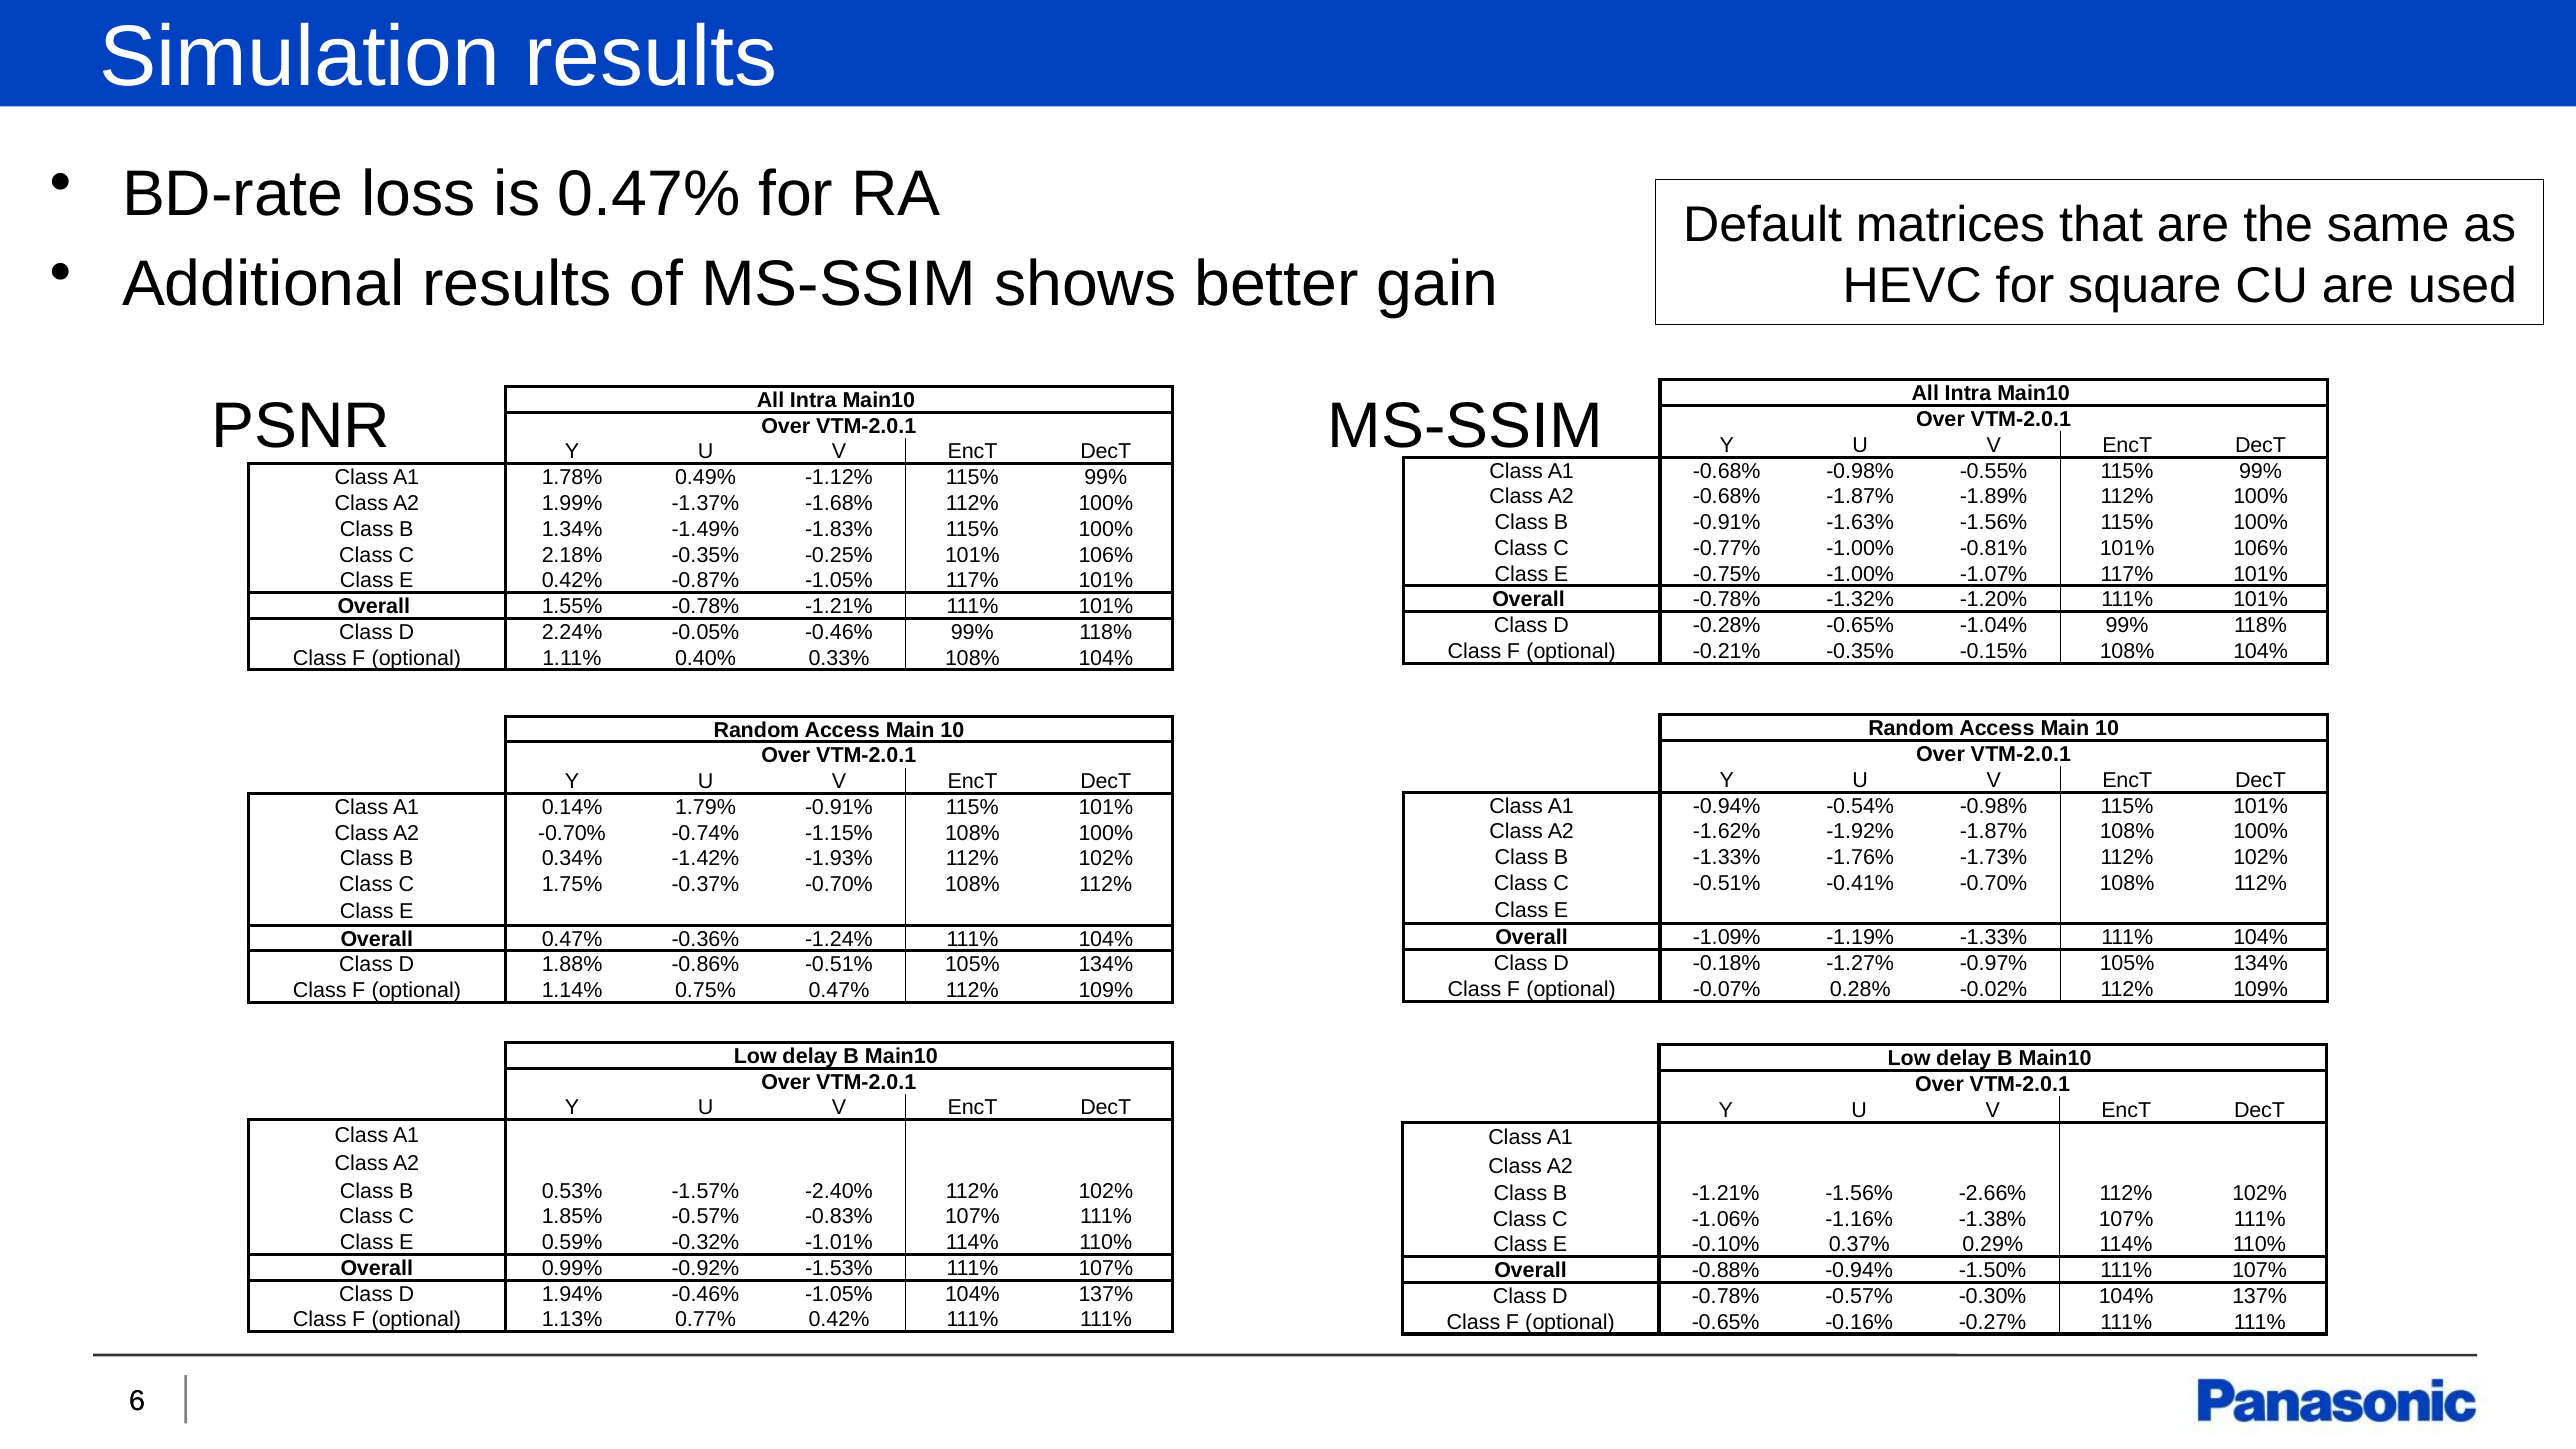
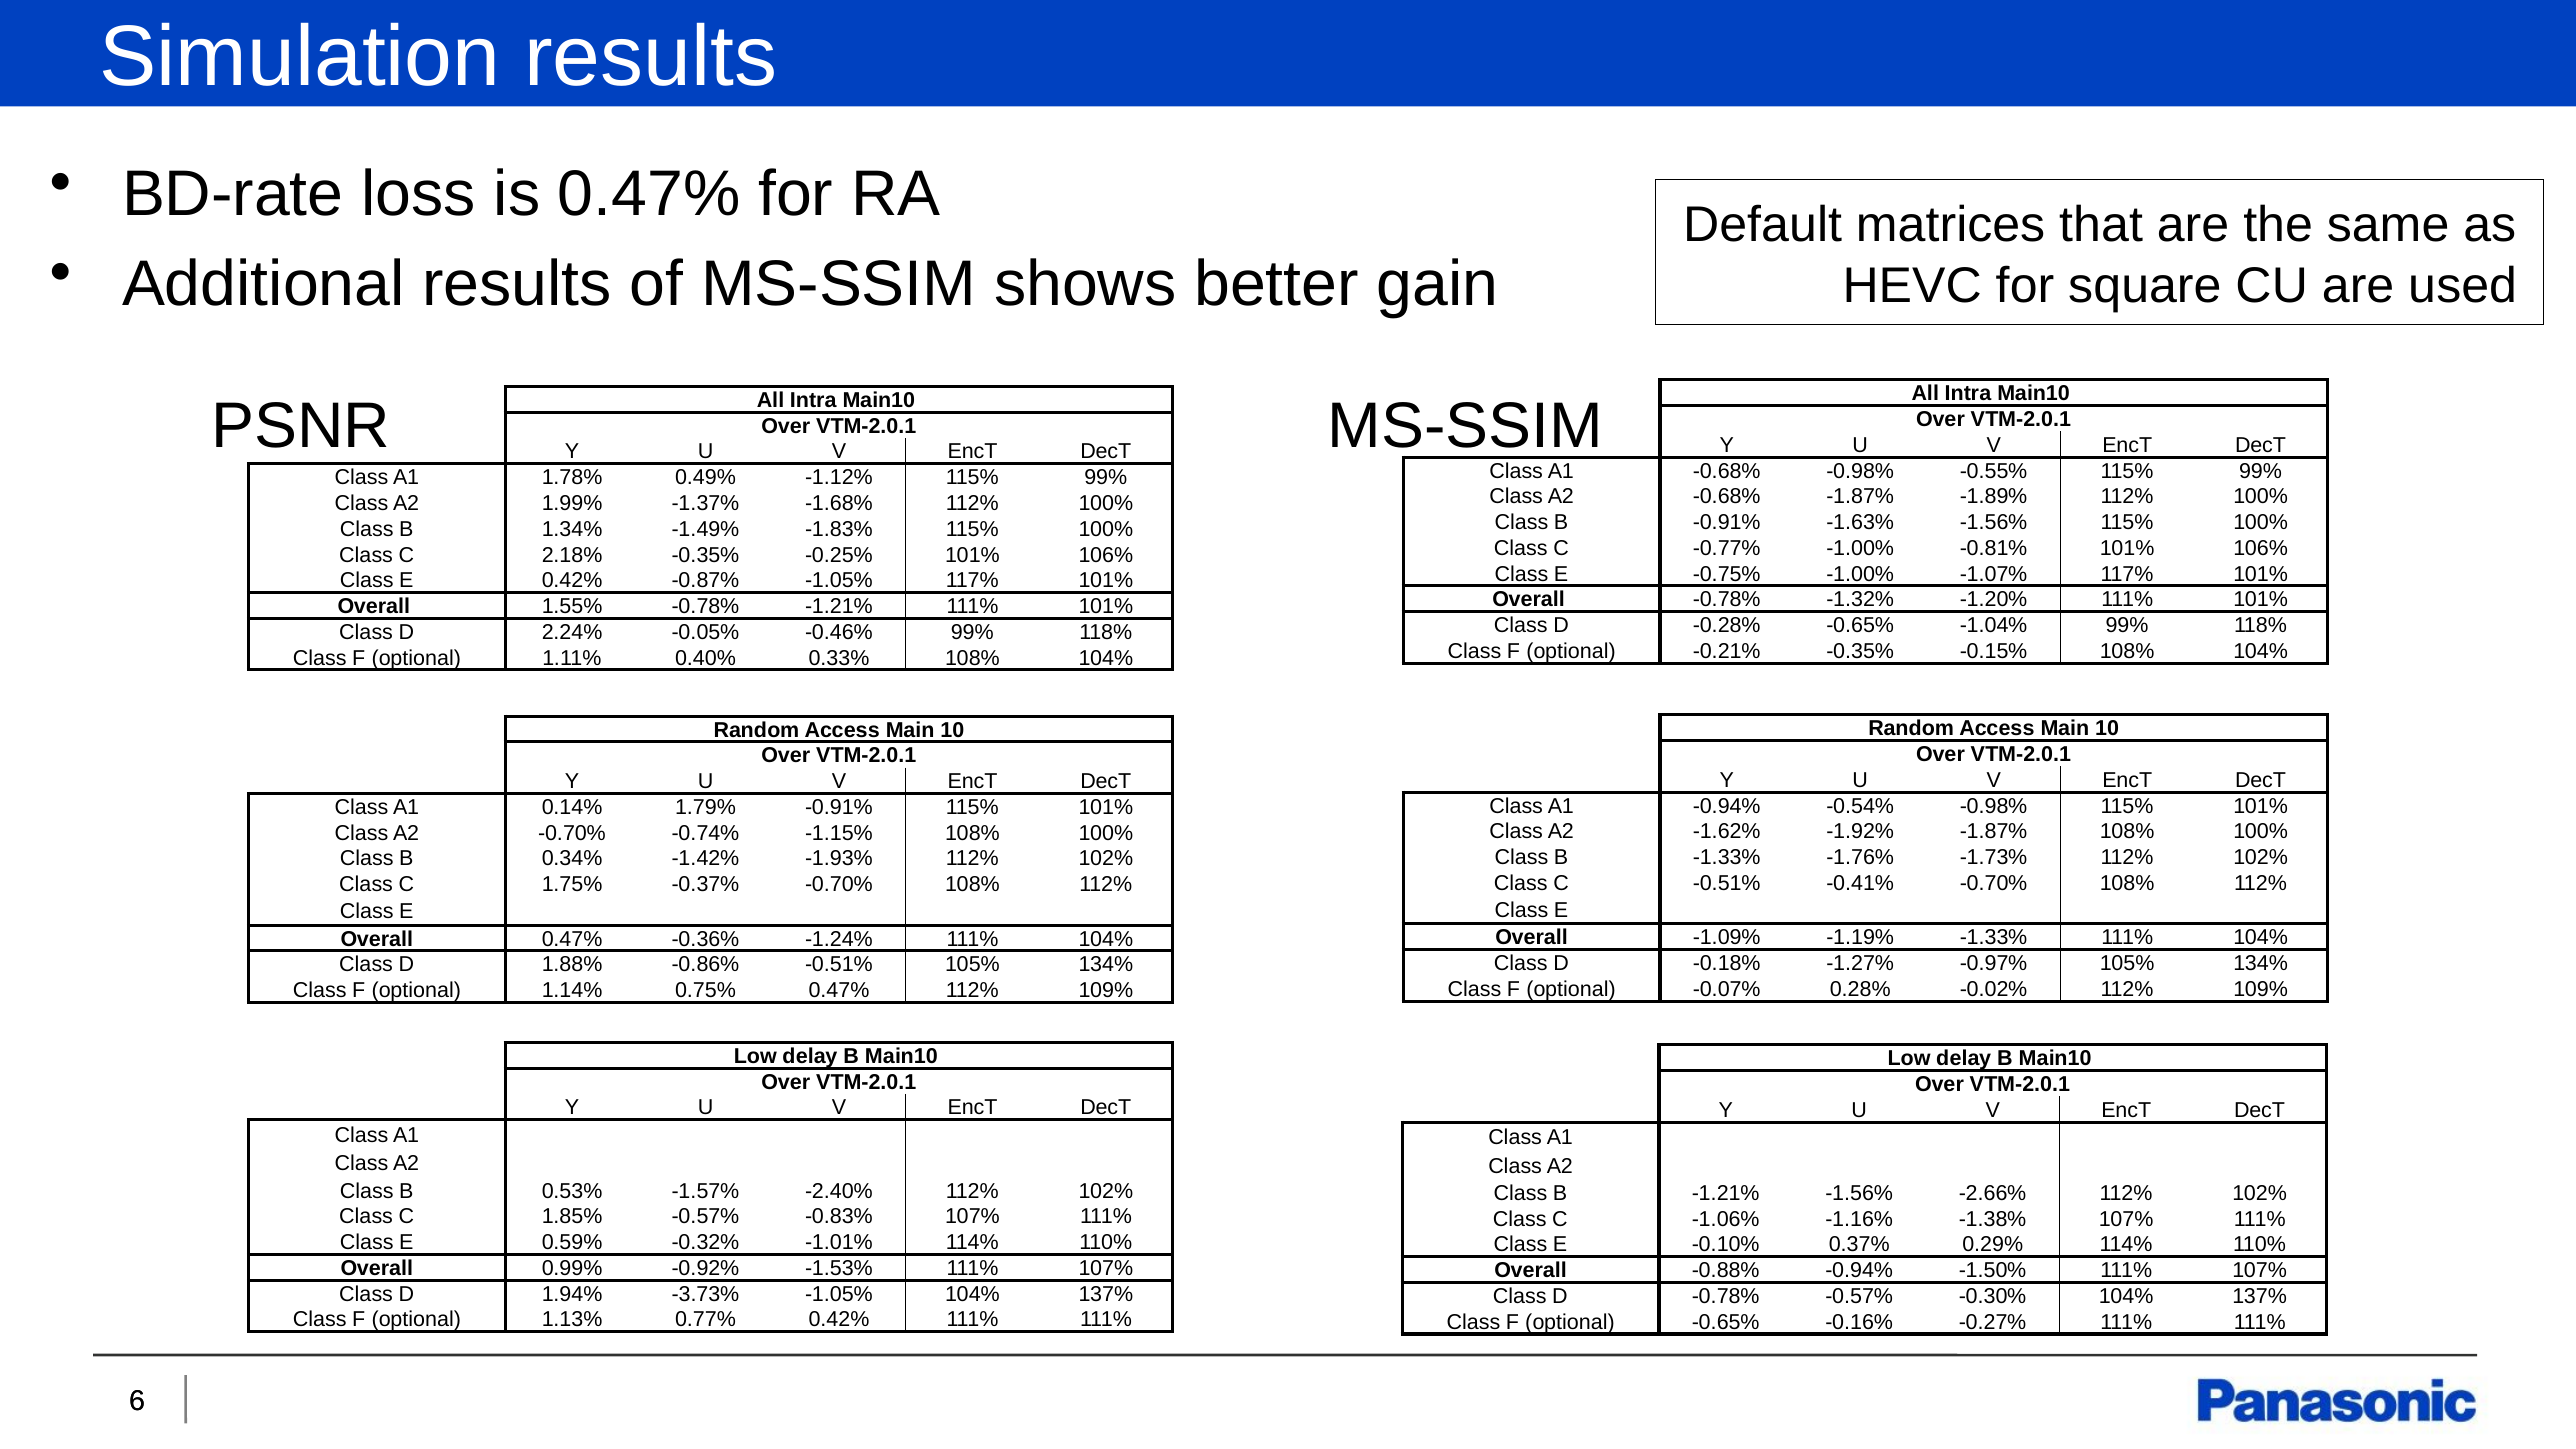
1.94% -0.46%: -0.46% -> -3.73%
